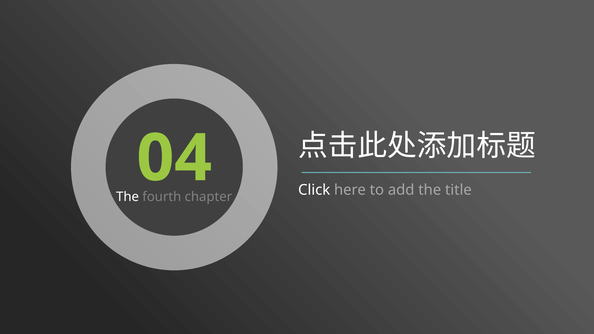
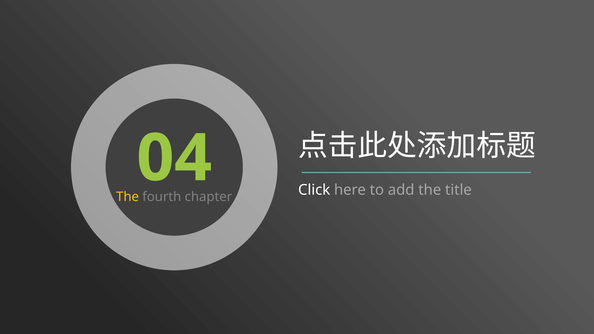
The at (128, 197) colour: white -> yellow
